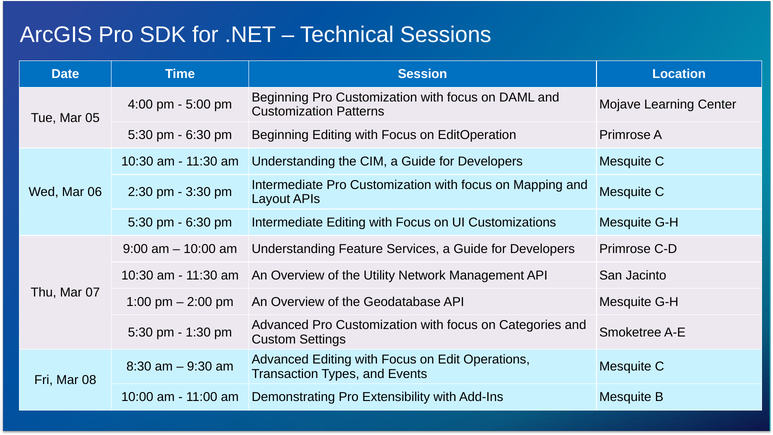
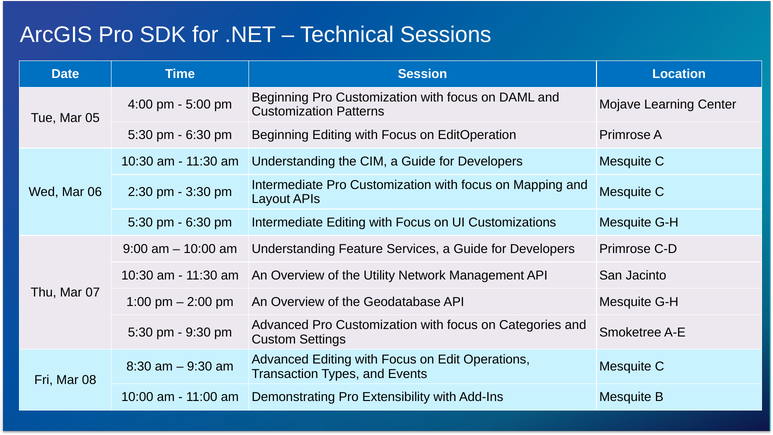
1:30 at (198, 332): 1:30 -> 9:30
